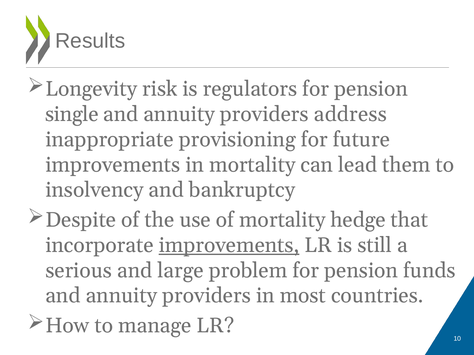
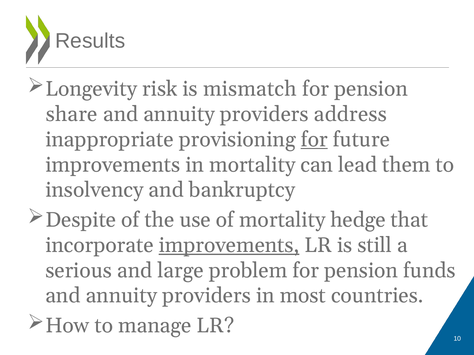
regulators: regulators -> mismatch
single: single -> share
for at (314, 140) underline: none -> present
